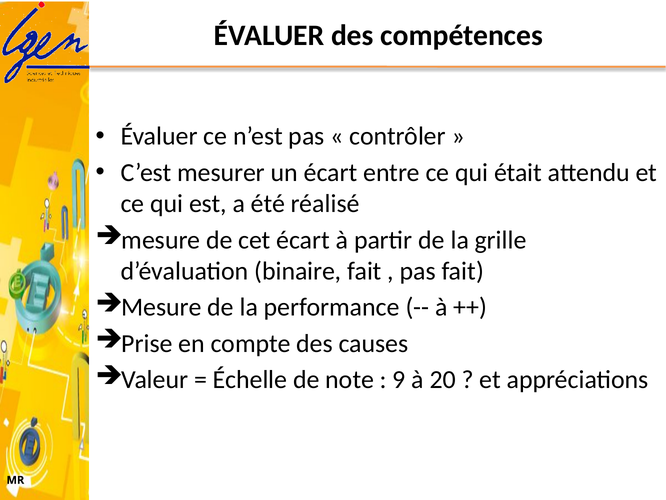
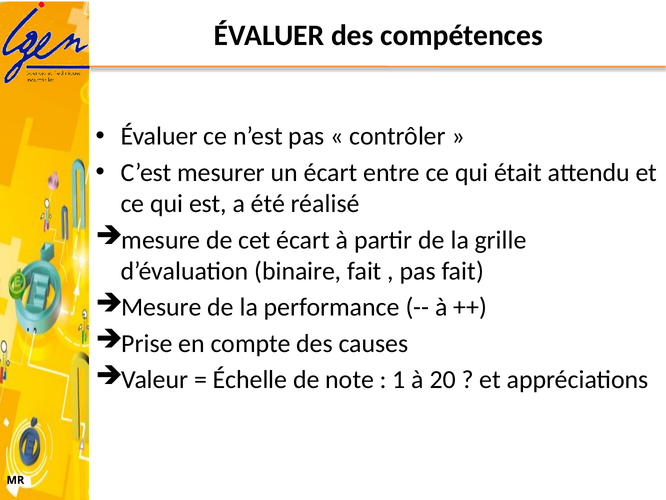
9: 9 -> 1
